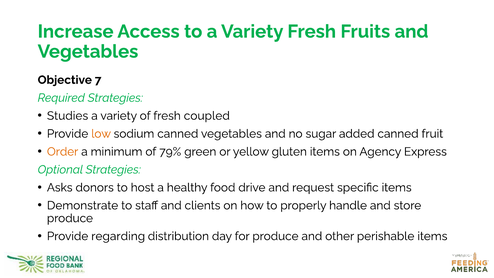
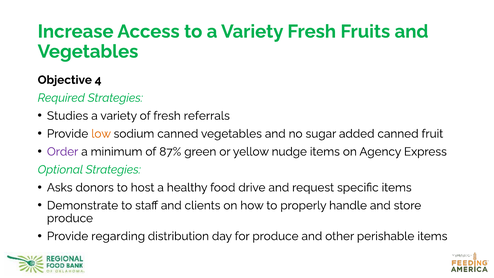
7: 7 -> 4
coupled: coupled -> referrals
Order colour: orange -> purple
79%: 79% -> 87%
gluten: gluten -> nudge
